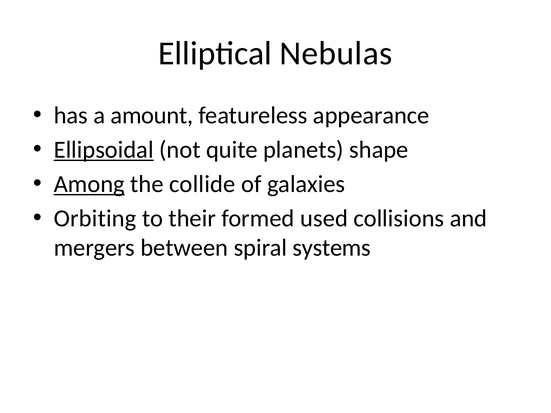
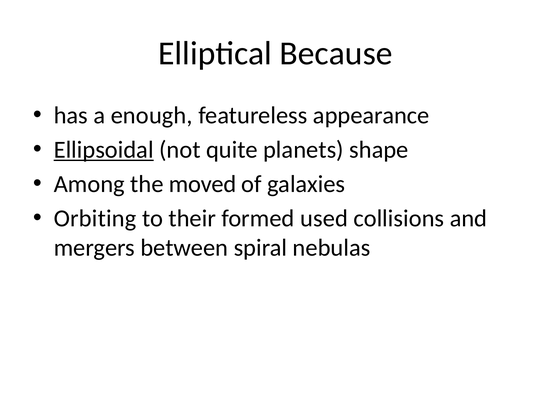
Nebulas: Nebulas -> Because
amount: amount -> enough
Among underline: present -> none
collide: collide -> moved
systems: systems -> nebulas
